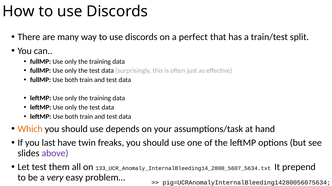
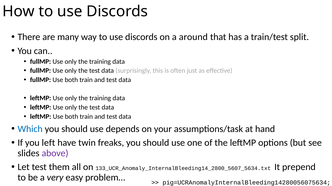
perfect: perfect -> around
Which colour: orange -> blue
last: last -> left
